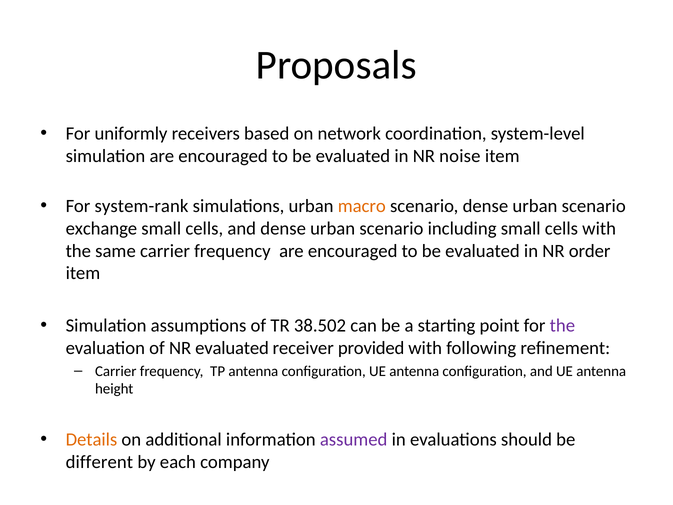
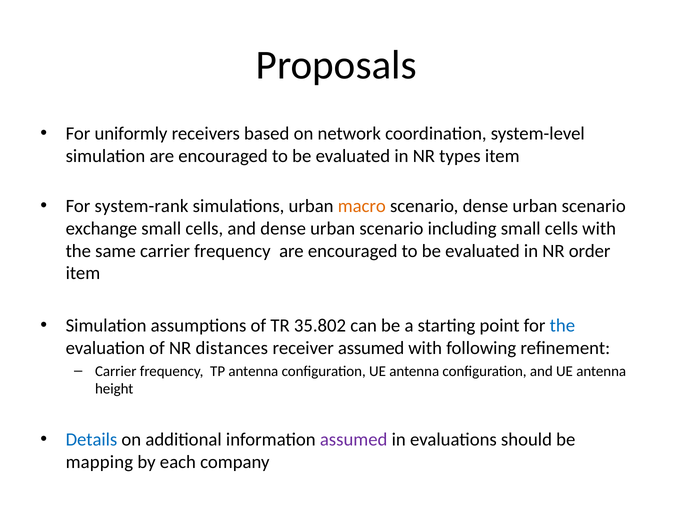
noise: noise -> types
38.502: 38.502 -> 35.802
the at (562, 326) colour: purple -> blue
NR evaluated: evaluated -> distances
receiver provided: provided -> assumed
Details colour: orange -> blue
different: different -> mapping
